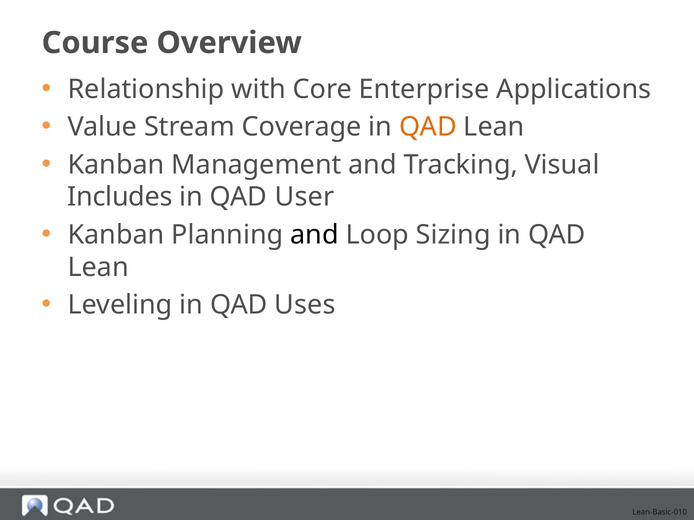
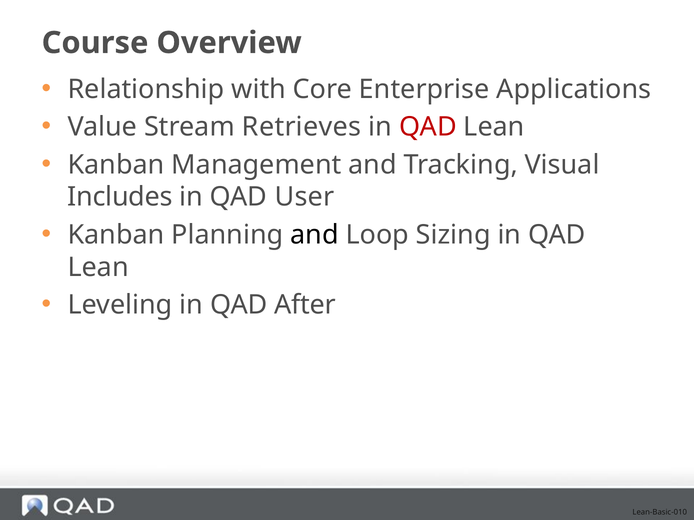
Coverage: Coverage -> Retrieves
QAD at (428, 127) colour: orange -> red
Uses: Uses -> After
